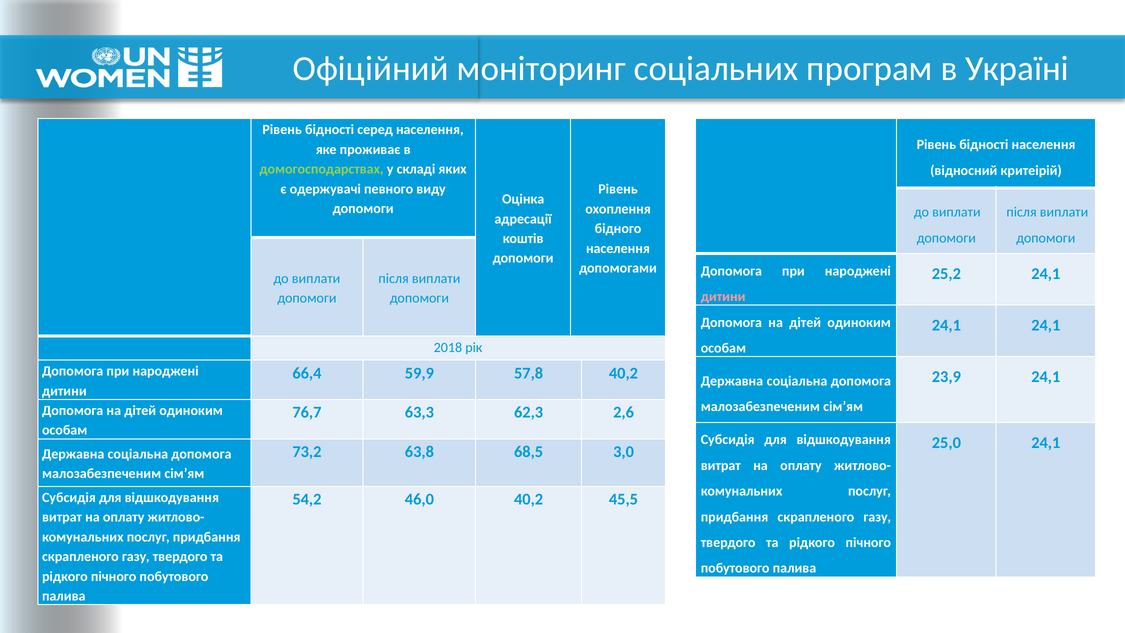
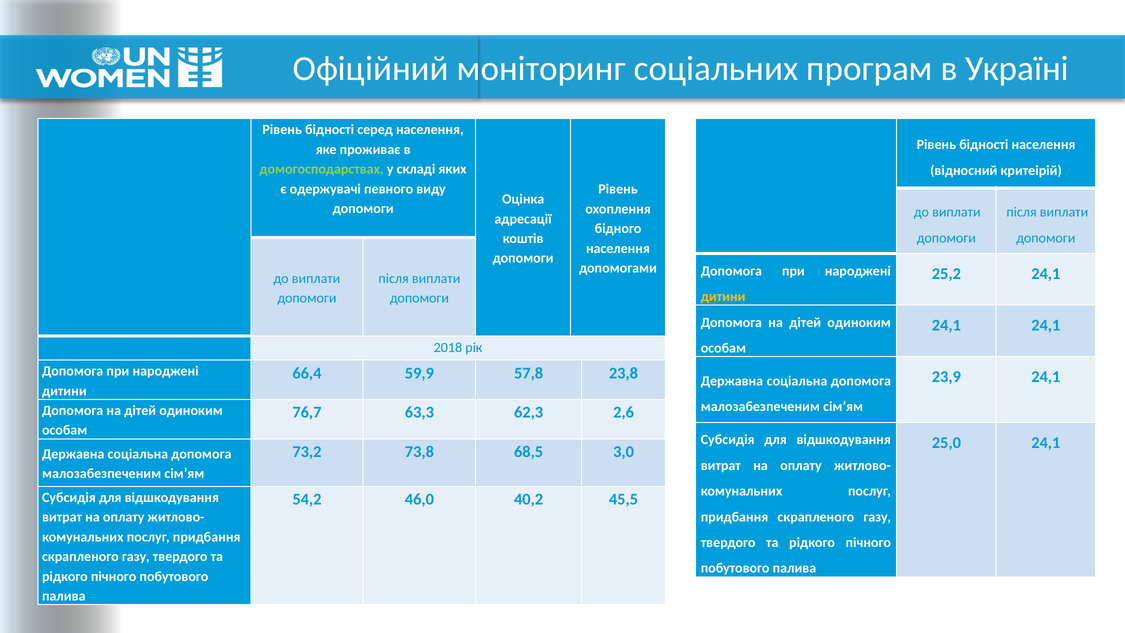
дитини at (723, 297) colour: pink -> yellow
57,8 40,2: 40,2 -> 23,8
63,8: 63,8 -> 73,8
